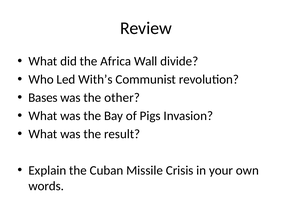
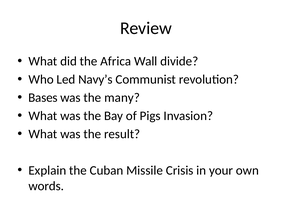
With’s: With’s -> Navy’s
other: other -> many
